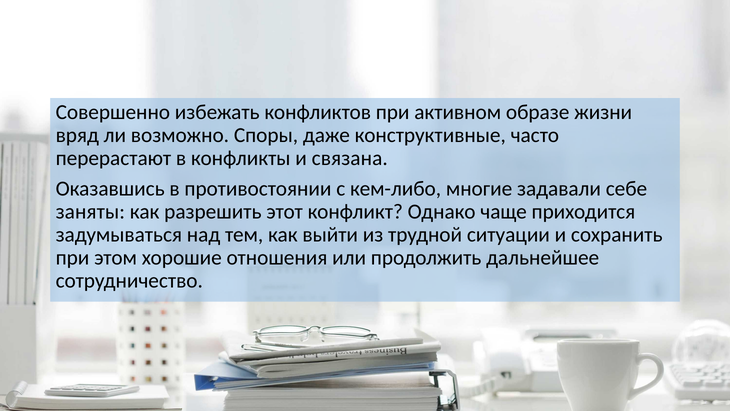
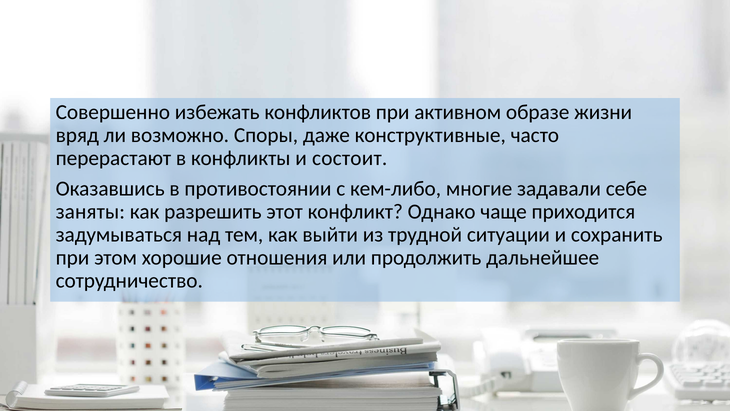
связана: связана -> состоит
